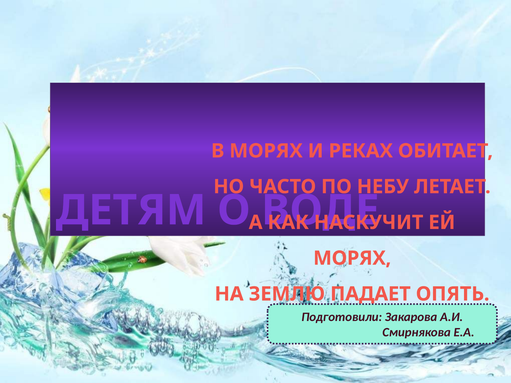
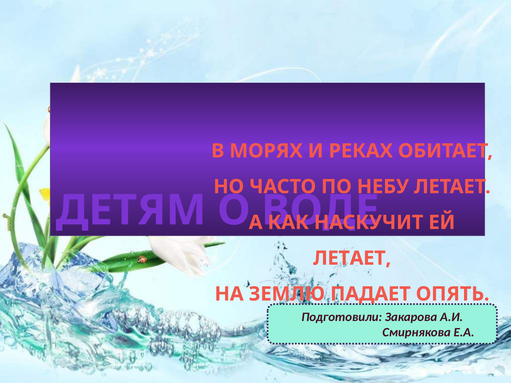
МОРЯХ at (352, 258): МОРЯХ -> ЛЕТАЕТ
